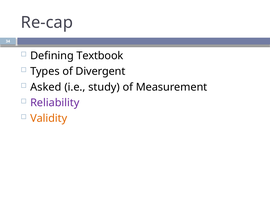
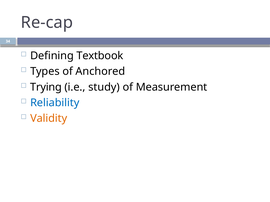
Divergent: Divergent -> Anchored
Asked: Asked -> Trying
Reliability colour: purple -> blue
